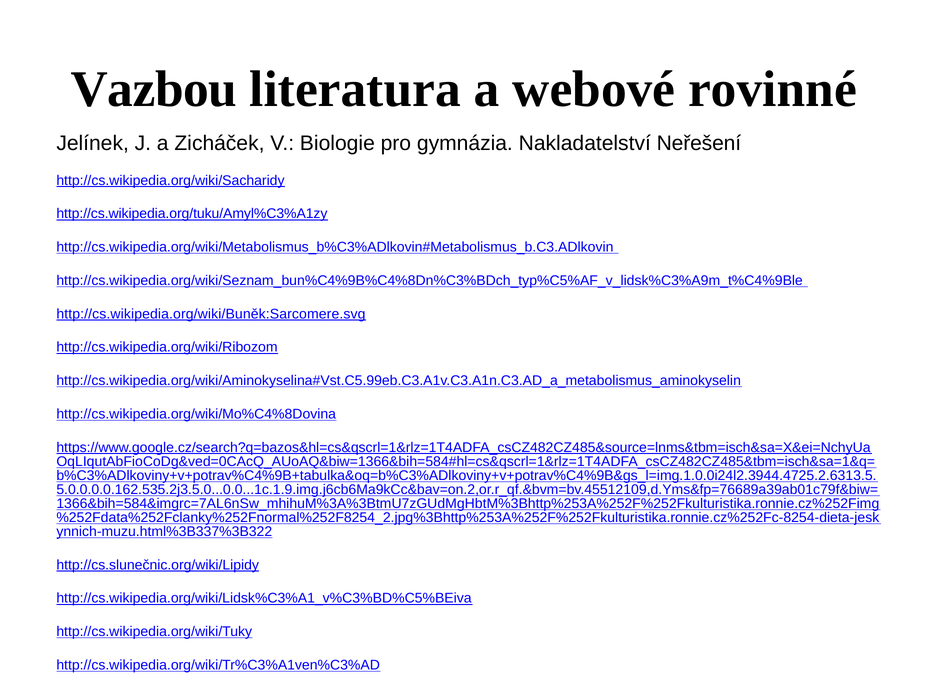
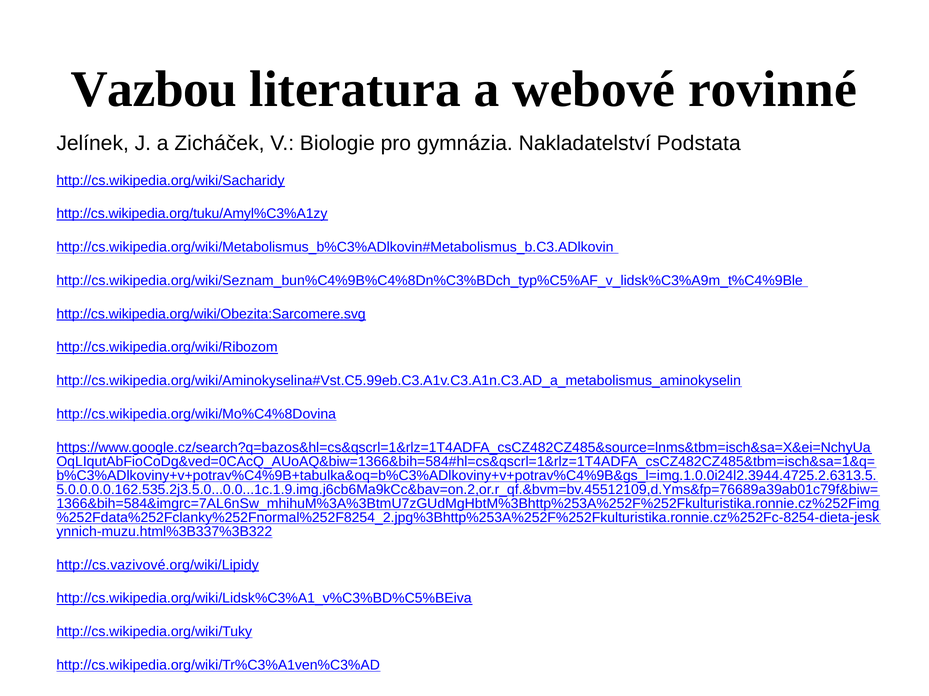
Neřešení: Neřešení -> Podstata
http://cs.wikipedia.org/wiki/Buněk:Sarcomere.svg: http://cs.wikipedia.org/wiki/Buněk:Sarcomere.svg -> http://cs.wikipedia.org/wiki/Obezita:Sarcomere.svg
http://cs.slunečnic.org/wiki/Lipidy: http://cs.slunečnic.org/wiki/Lipidy -> http://cs.vazivové.org/wiki/Lipidy
